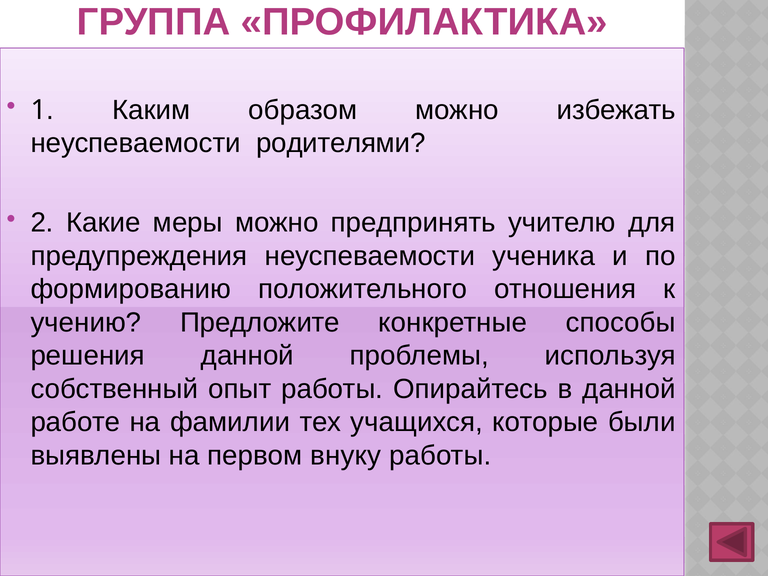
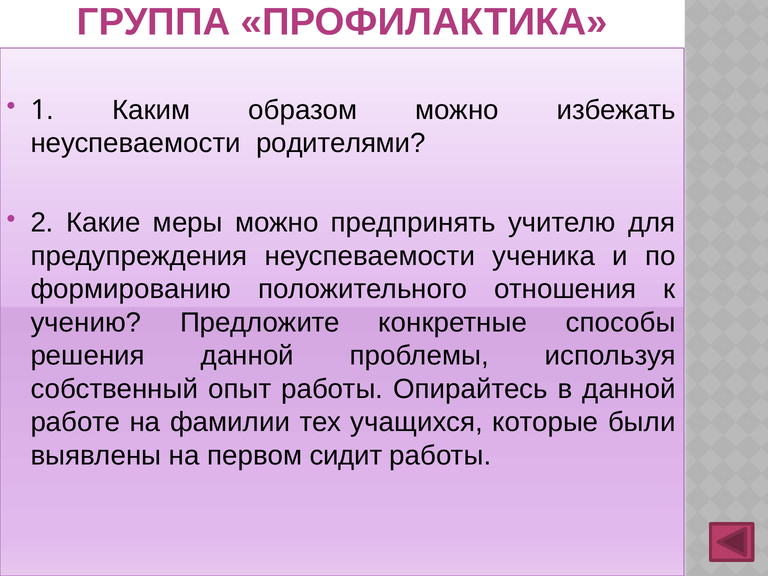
внуку: внуку -> сидит
